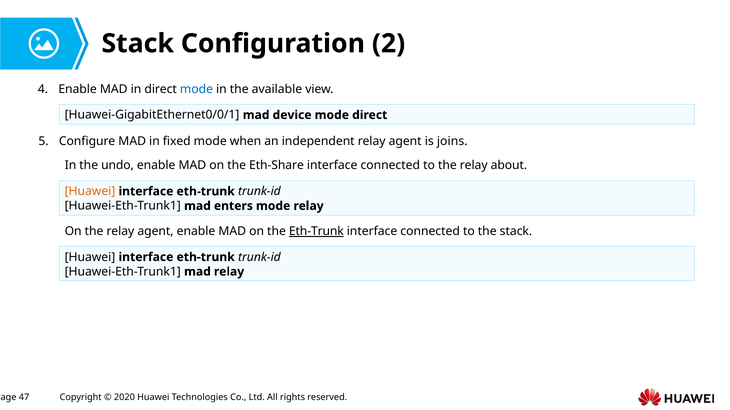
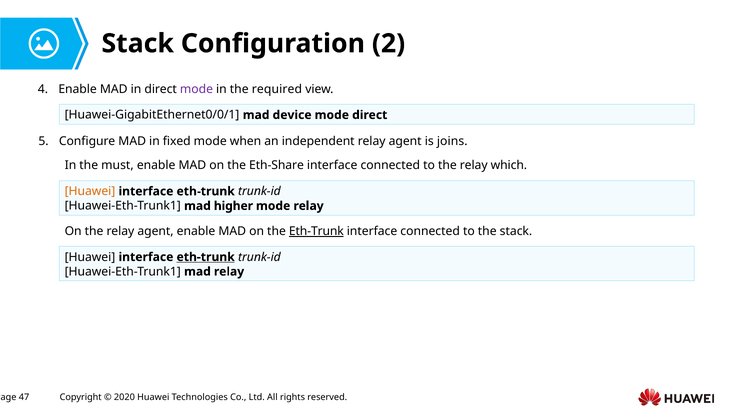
mode at (196, 89) colour: blue -> purple
available: available -> required
undo: undo -> must
about: about -> which
enters: enters -> higher
eth-trunk at (206, 257) underline: none -> present
